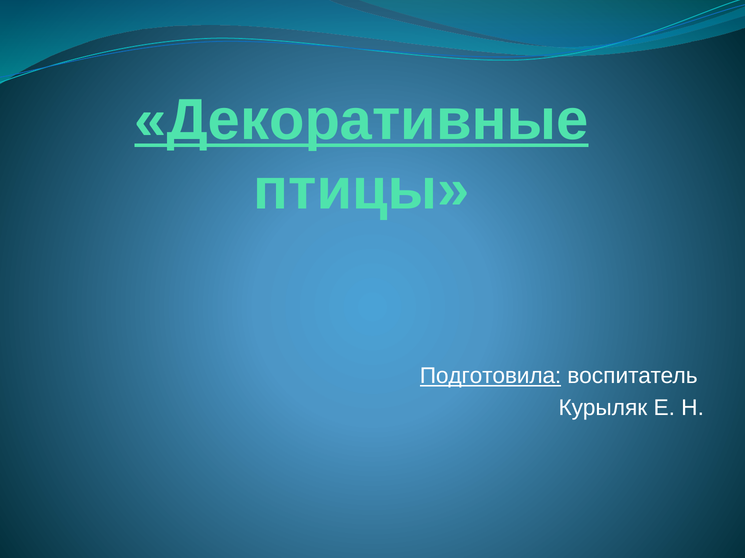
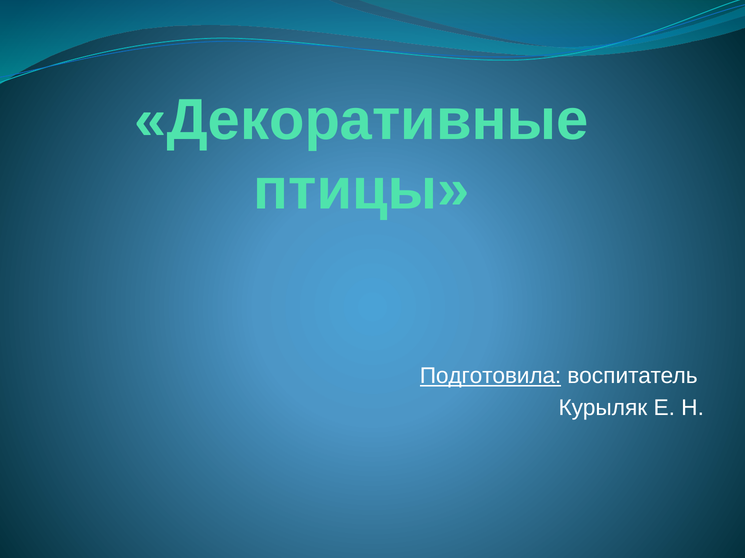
Декоративные underline: present -> none
